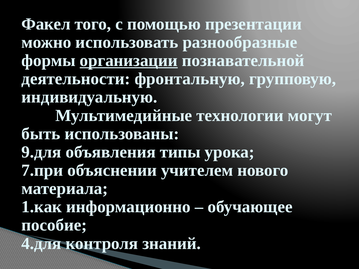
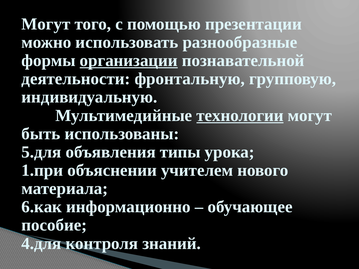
Факел at (46, 24): Факел -> Могут
технологии underline: none -> present
9.для: 9.для -> 5.для
7.при: 7.при -> 1.при
1.как: 1.как -> 6.как
